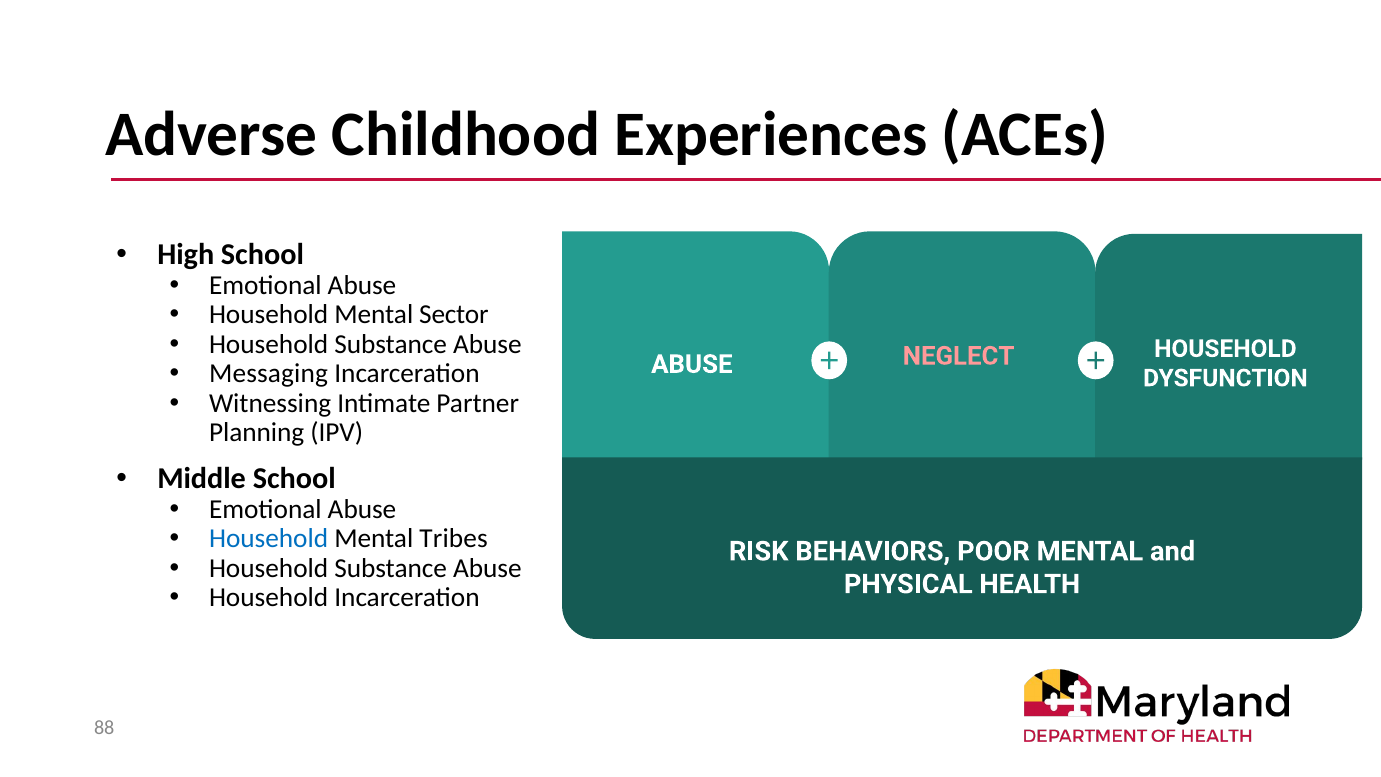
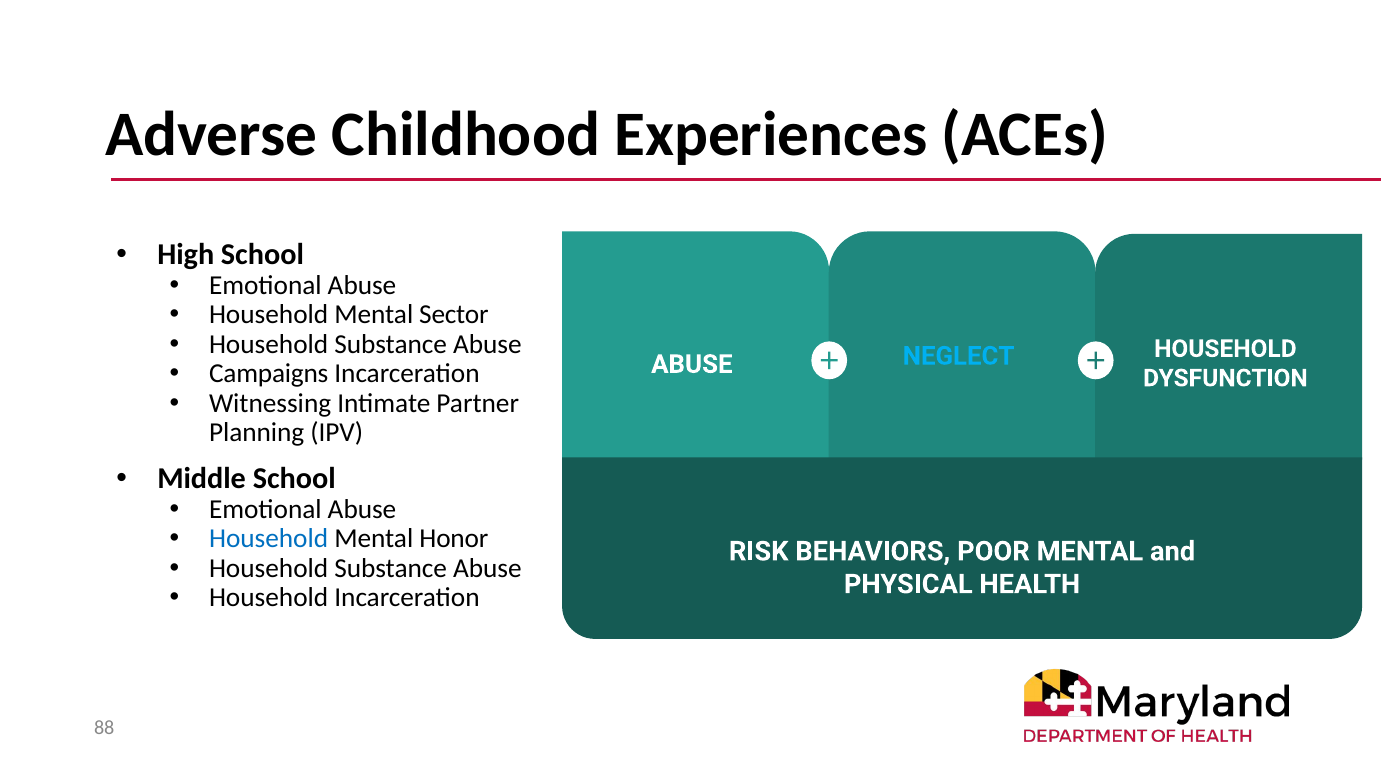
NEGLECT colour: pink -> light blue
Messaging: Messaging -> Campaigns
Tribes: Tribes -> Honor
